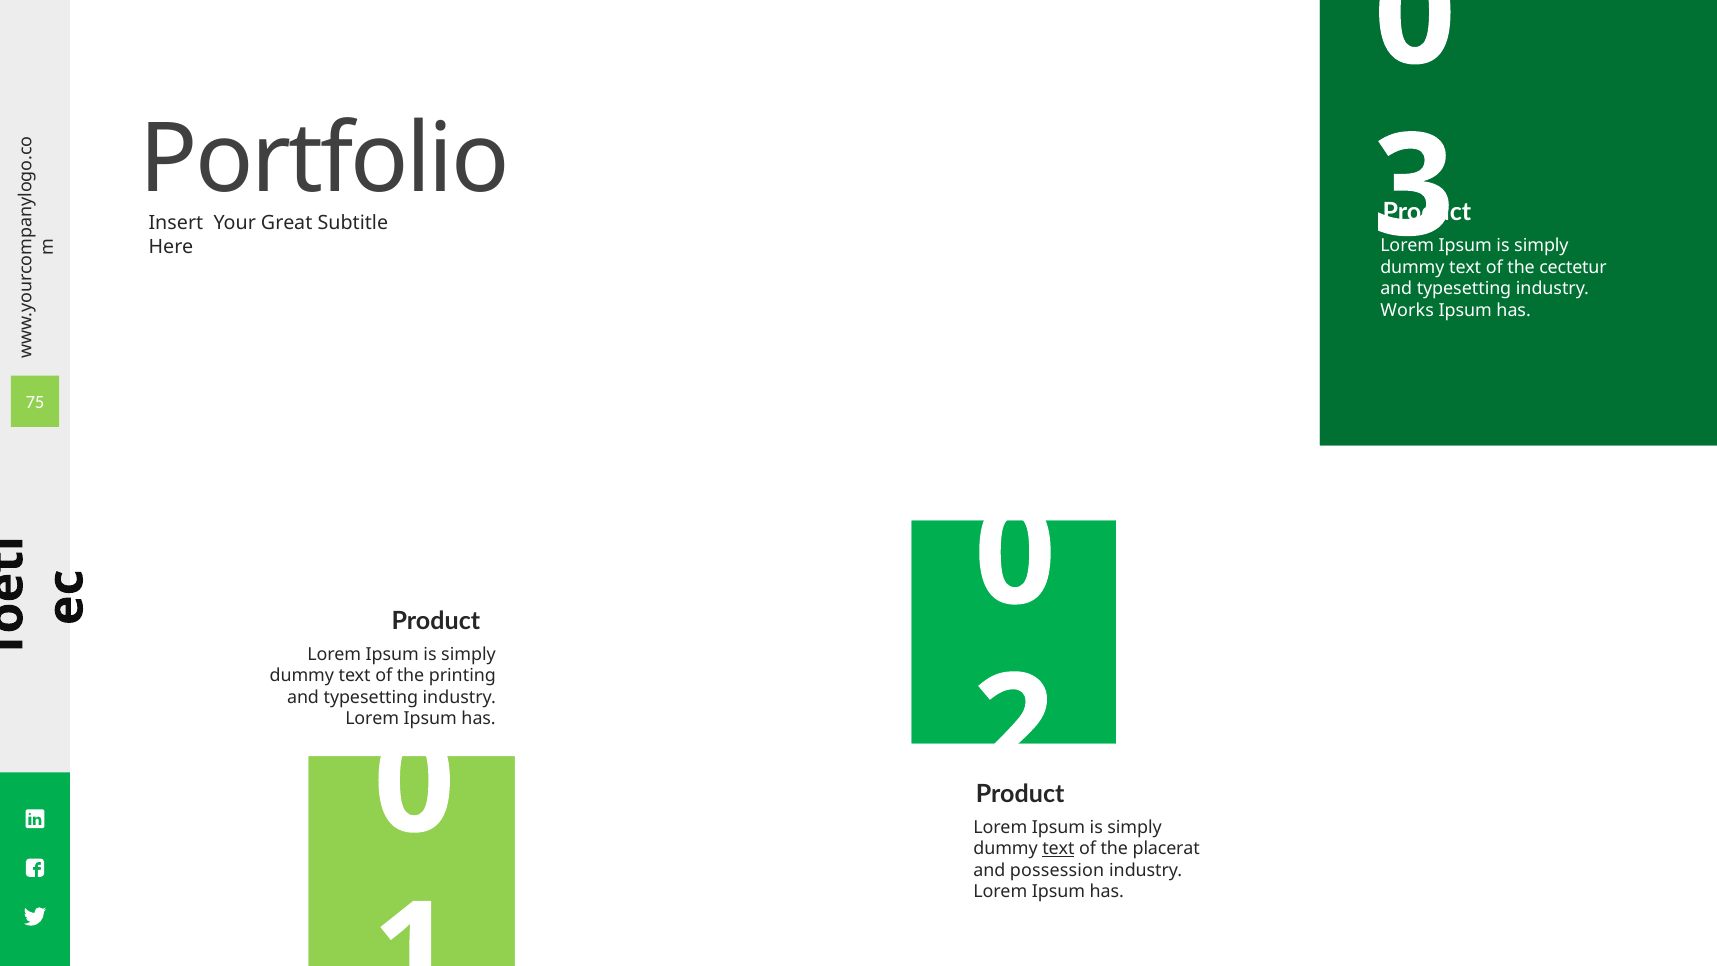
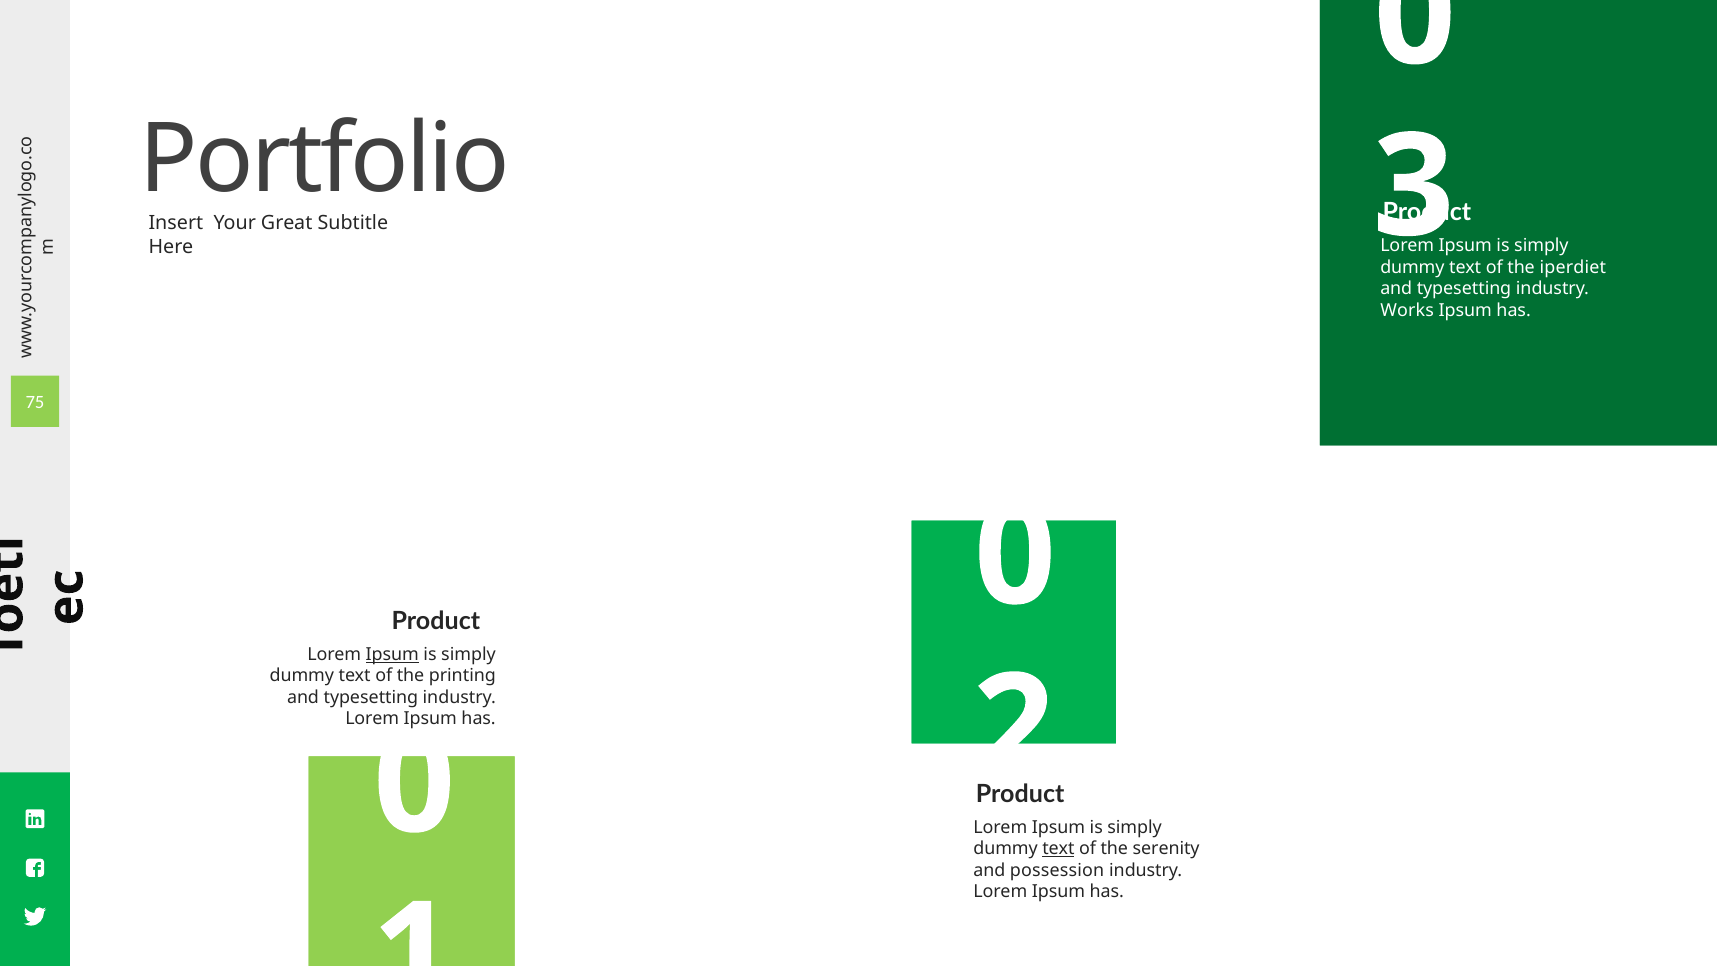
cectetur: cectetur -> iperdiet
Ipsum at (392, 654) underline: none -> present
placerat: placerat -> serenity
